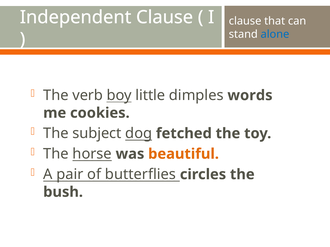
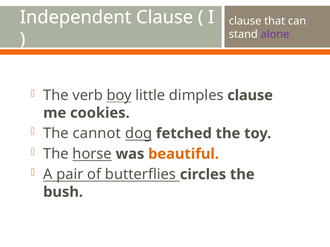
alone colour: blue -> purple
dimples words: words -> clause
subject: subject -> cannot
